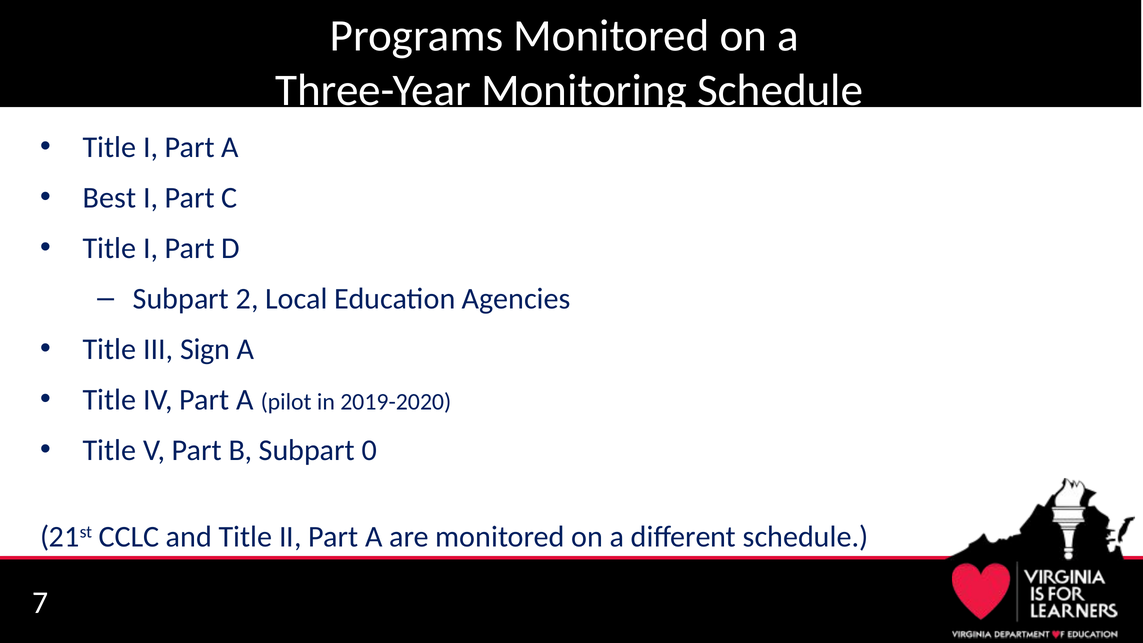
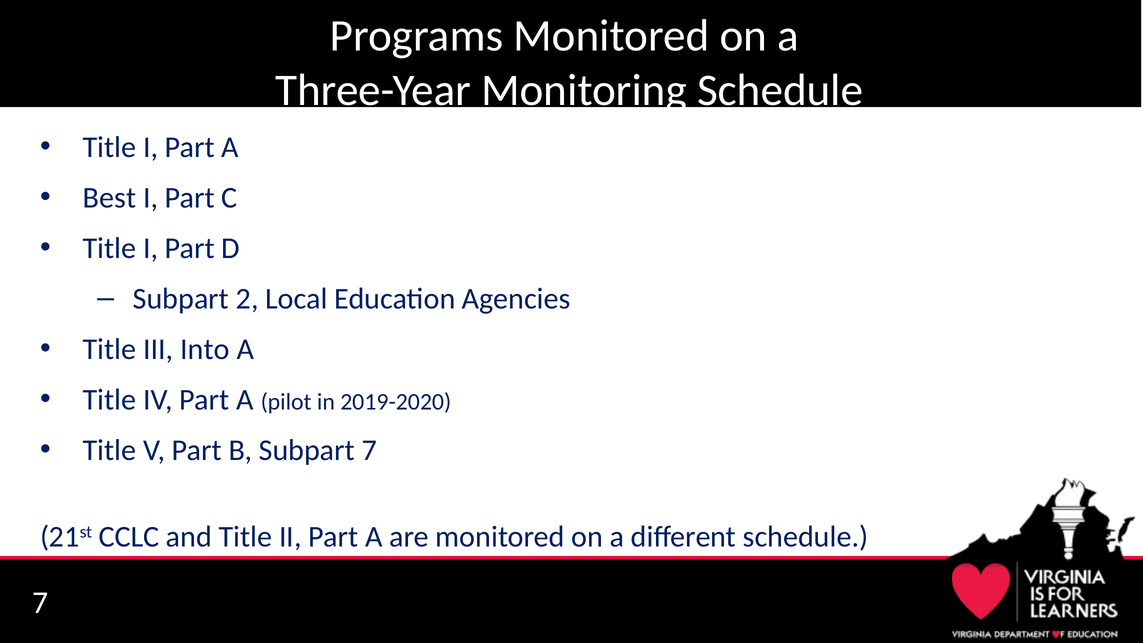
Sign: Sign -> Into
Subpart 0: 0 -> 7
